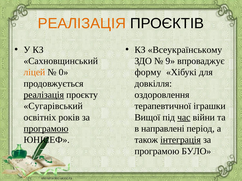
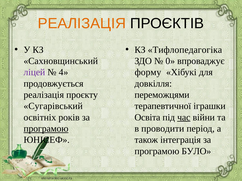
Всеукраїнському: Всеукраїнському -> Тифлопедагогіка
9: 9 -> 0
ліцей colour: orange -> purple
0: 0 -> 4
реалізація at (44, 95) underline: present -> none
оздоровлення: оздоровлення -> переможцями
Вищої: Вищої -> Освіта
направлені: направлені -> проводити
інтеграція underline: present -> none
